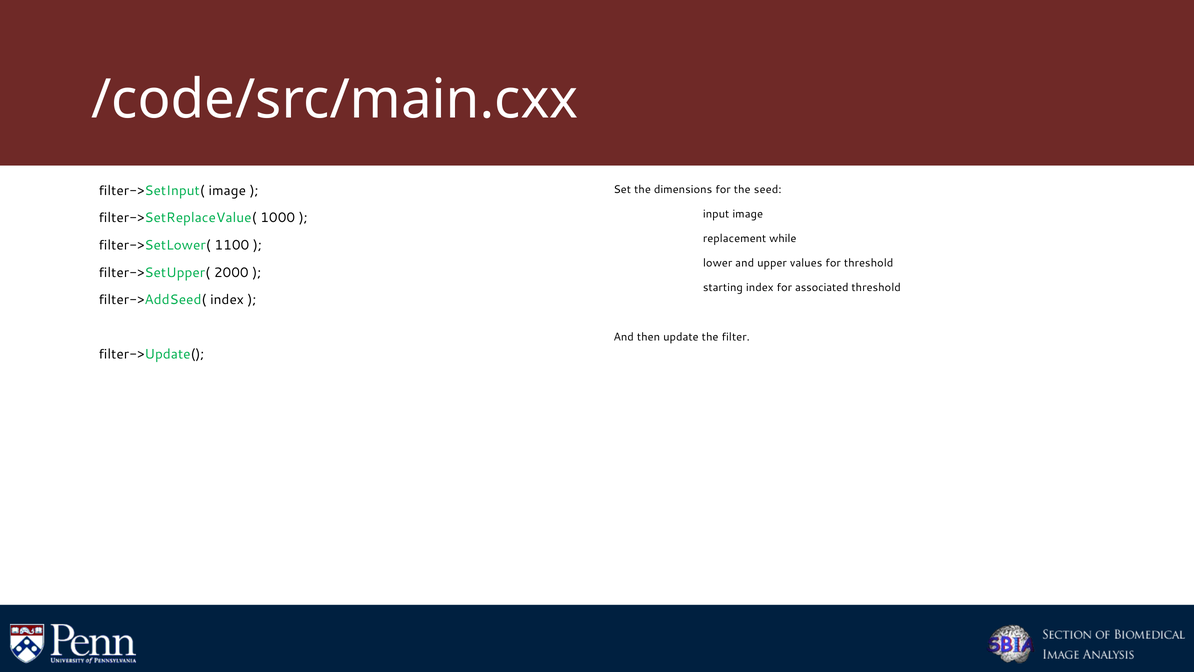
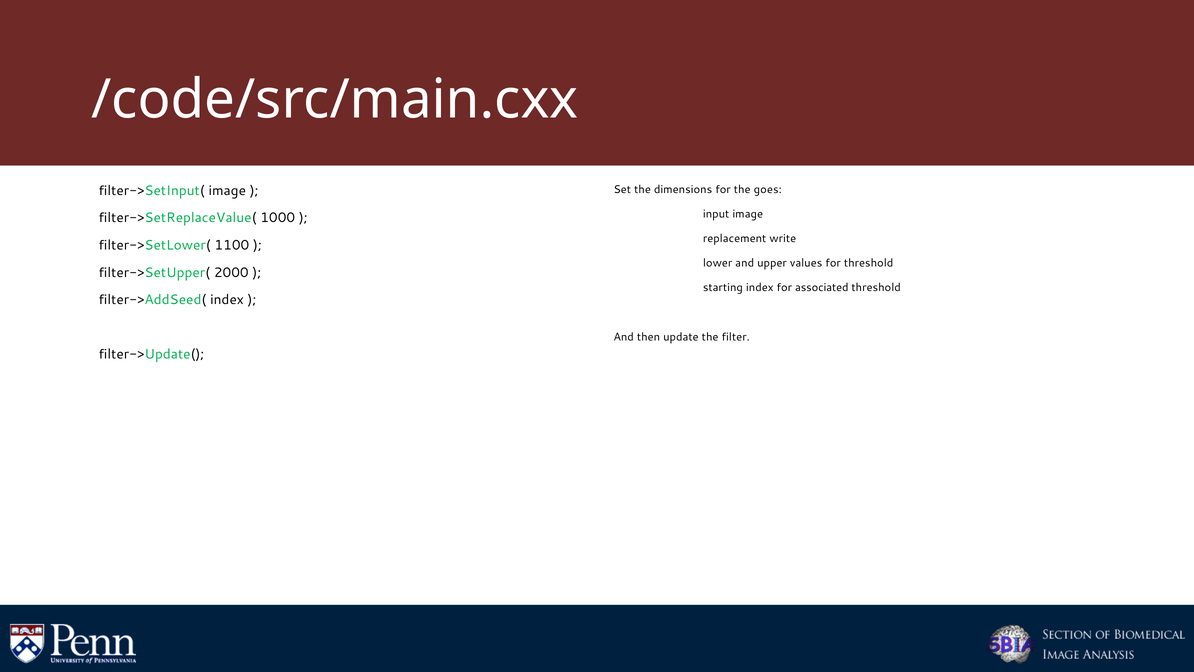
seed: seed -> goes
while: while -> write
